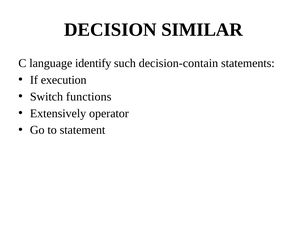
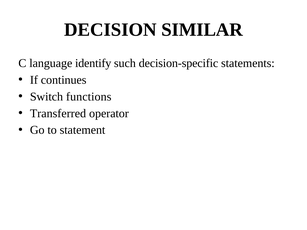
decision-contain: decision-contain -> decision-specific
execution: execution -> continues
Extensively: Extensively -> Transferred
